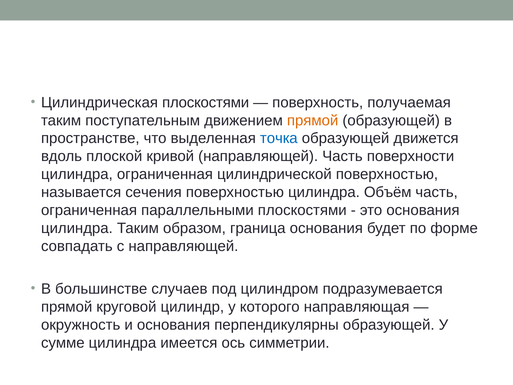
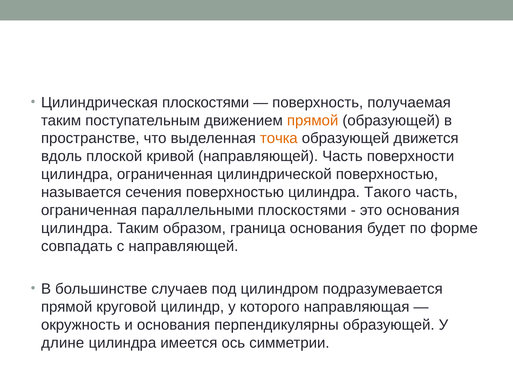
точка colour: blue -> orange
Объём: Объём -> Такого
сумме: сумме -> длине
